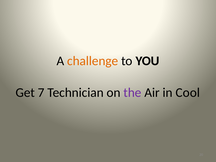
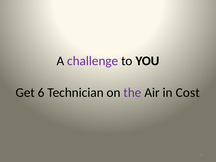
challenge colour: orange -> purple
7: 7 -> 6
Cool: Cool -> Cost
